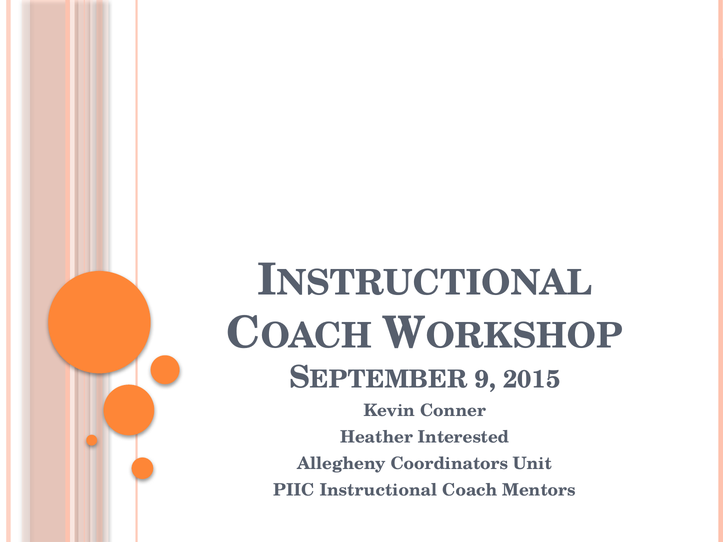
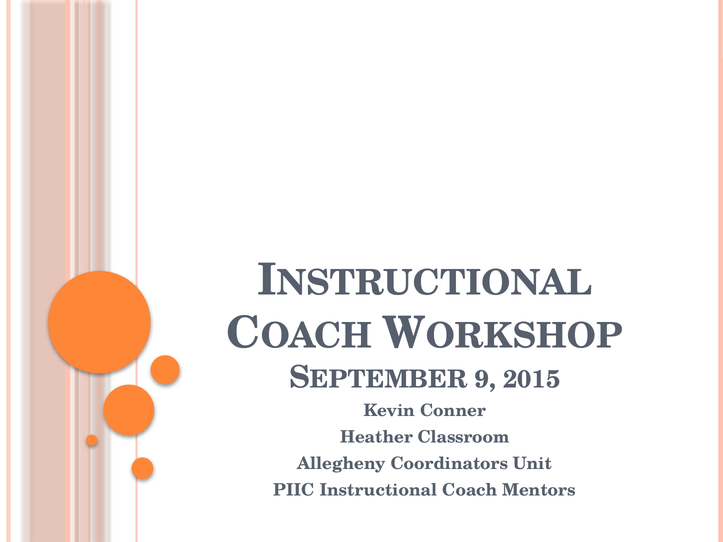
Interested: Interested -> Classroom
